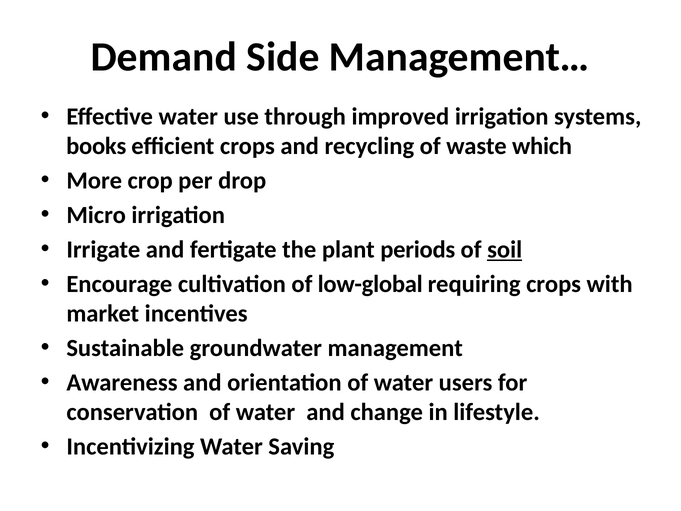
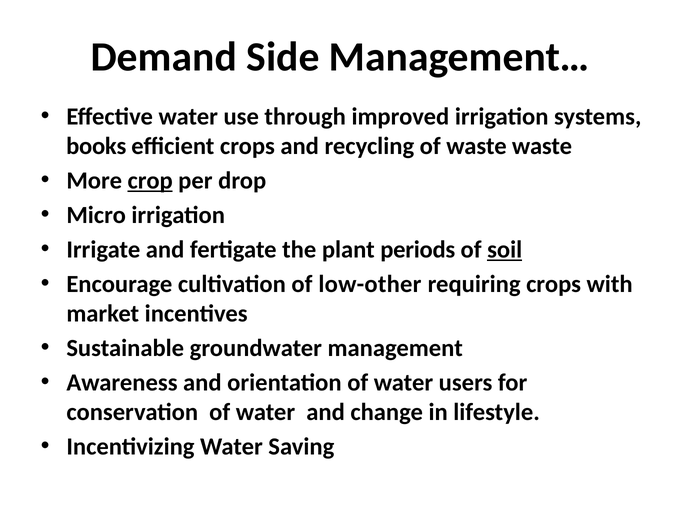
waste which: which -> waste
crop underline: none -> present
low-global: low-global -> low-other
